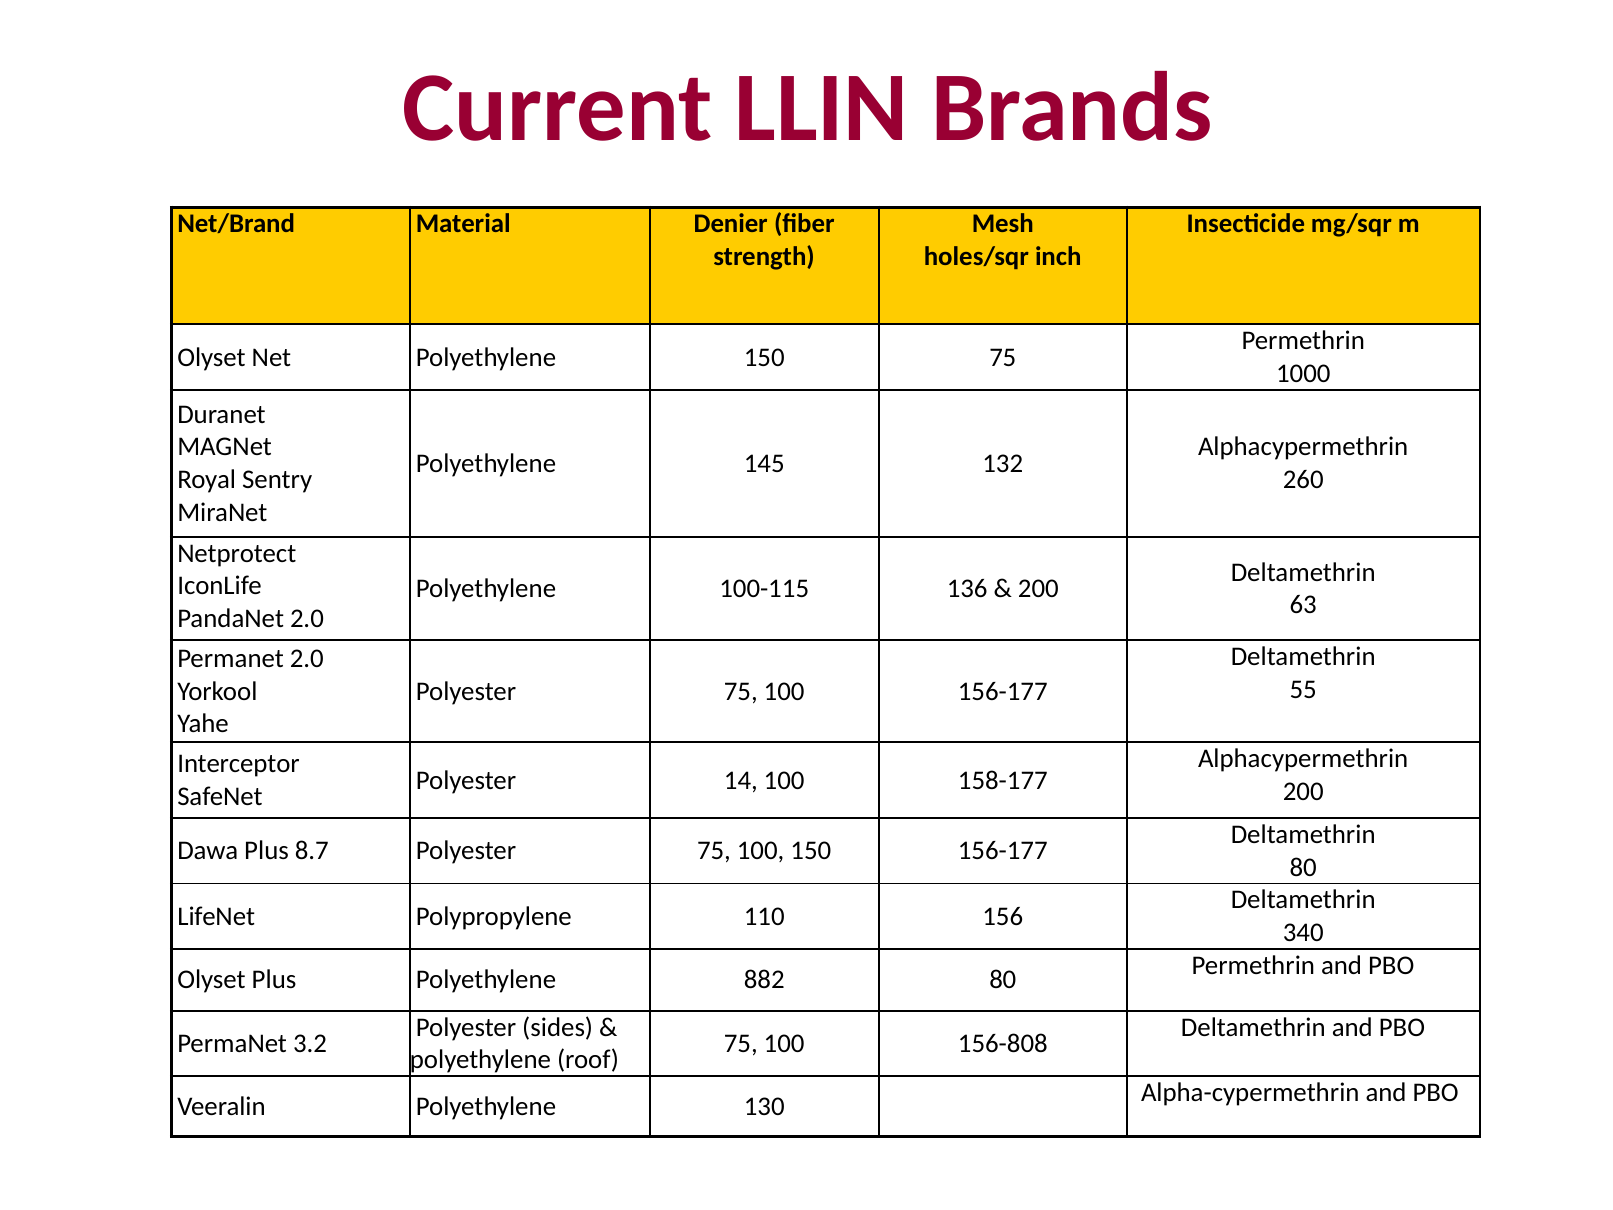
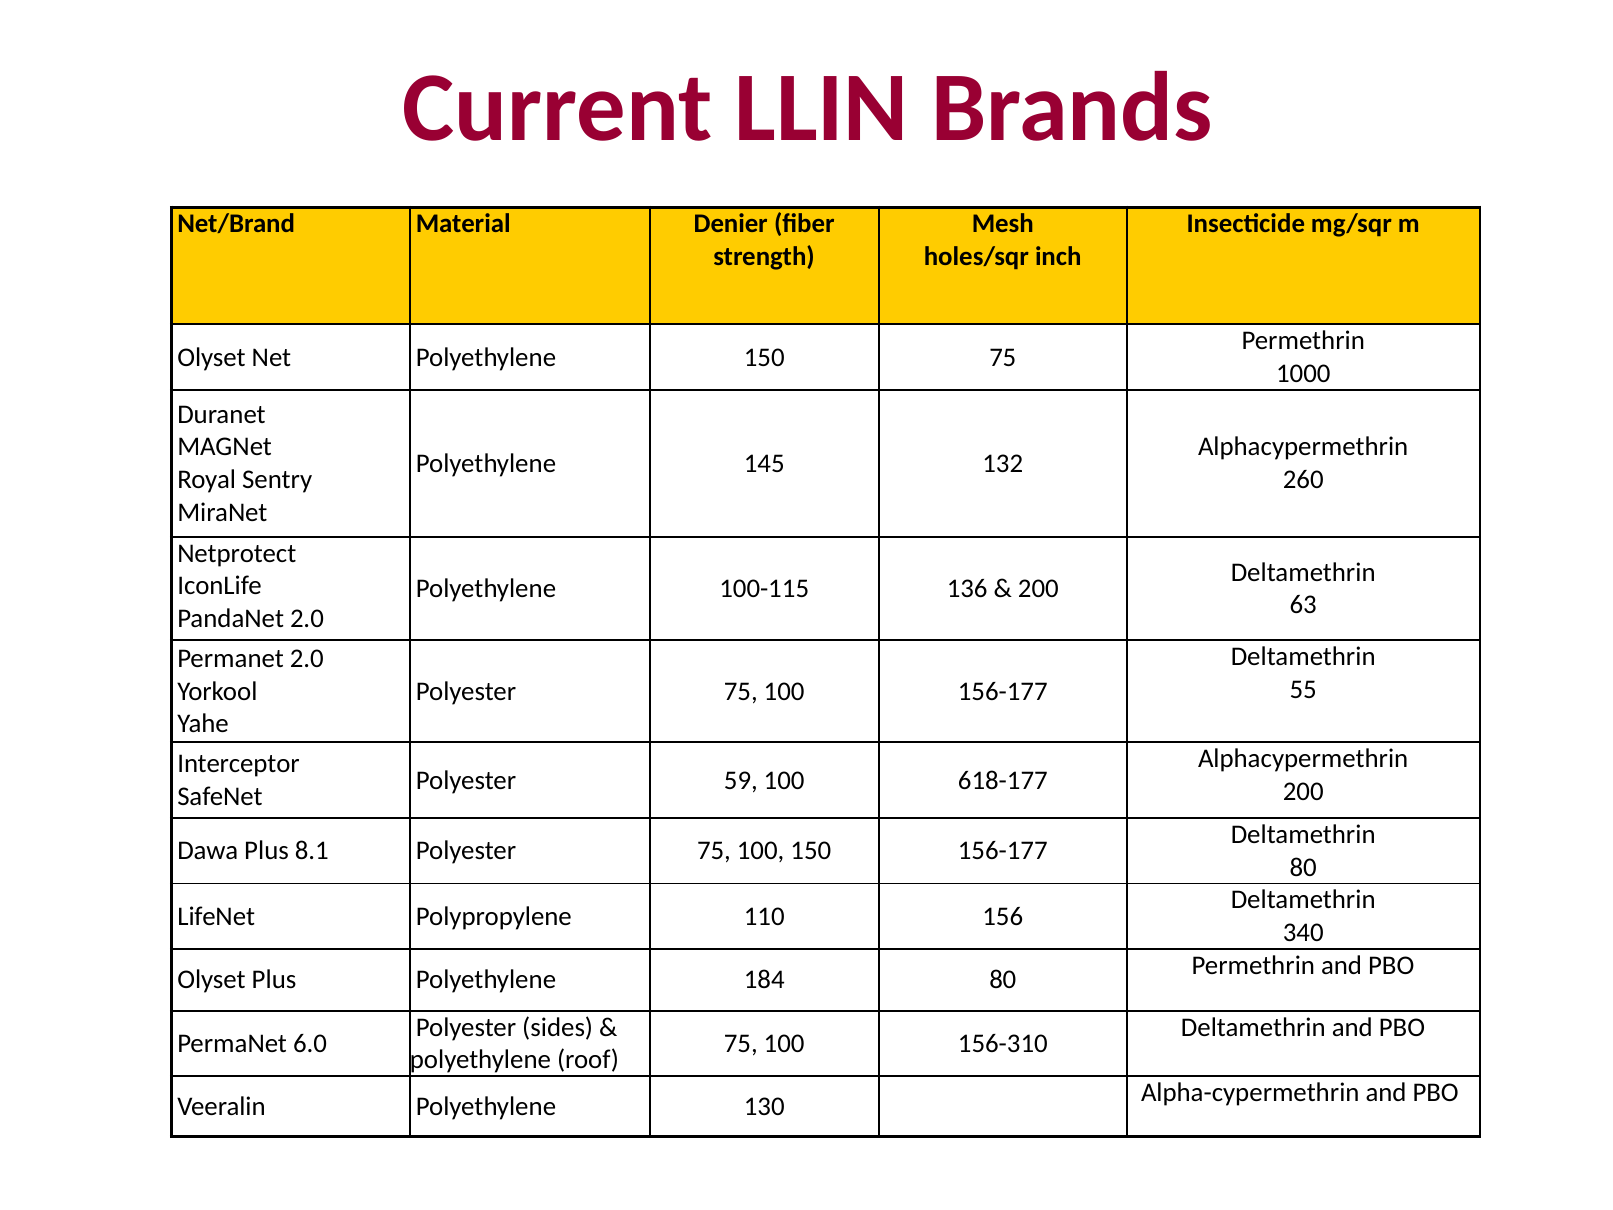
14: 14 -> 59
158-177: 158-177 -> 618-177
8.7: 8.7 -> 8.1
882: 882 -> 184
3.2: 3.2 -> 6.0
156-808: 156-808 -> 156-310
